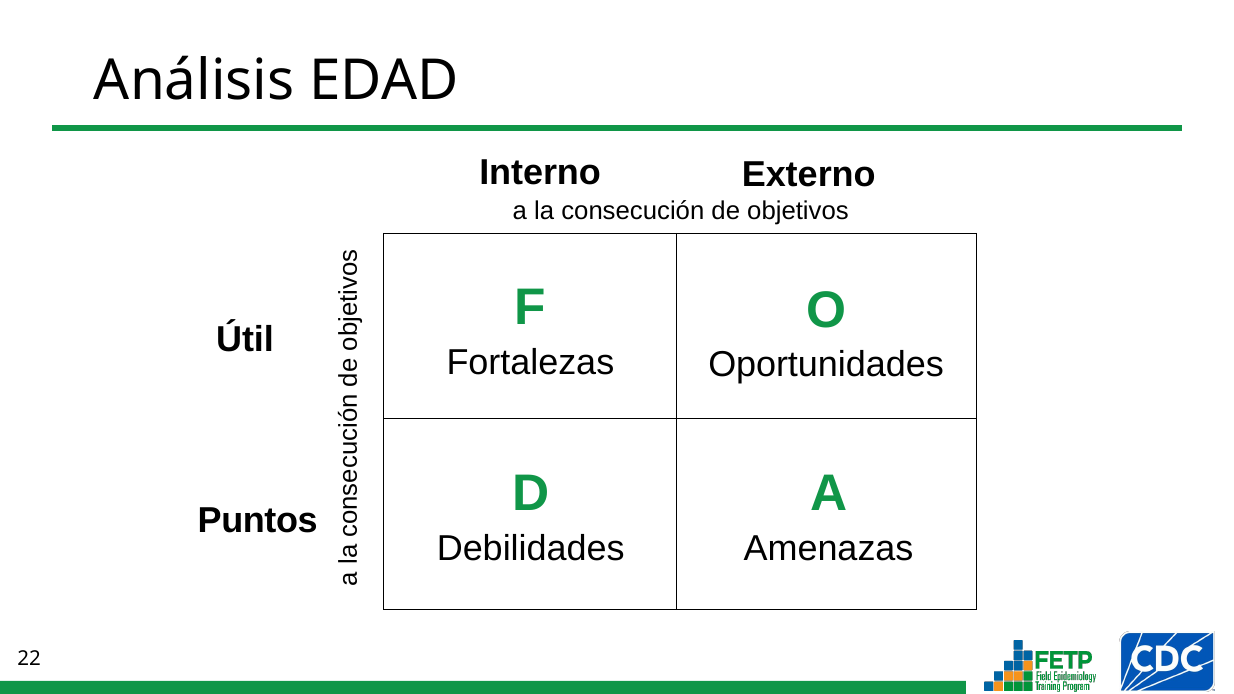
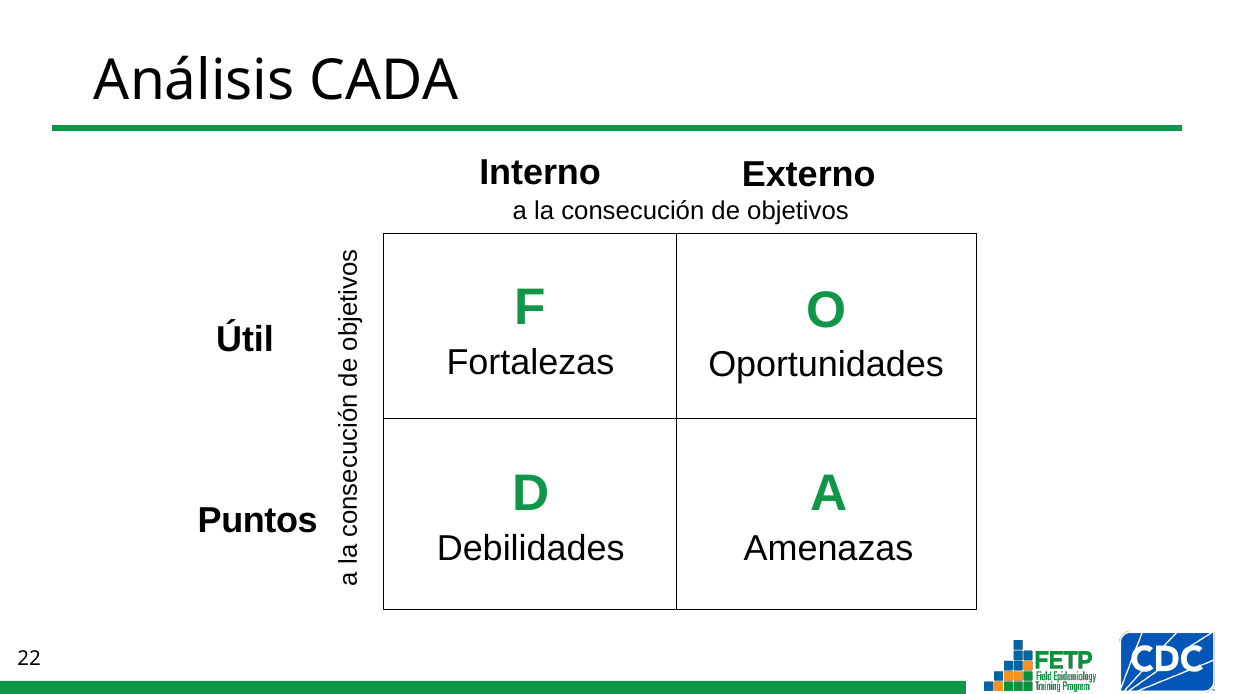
EDAD: EDAD -> CADA
